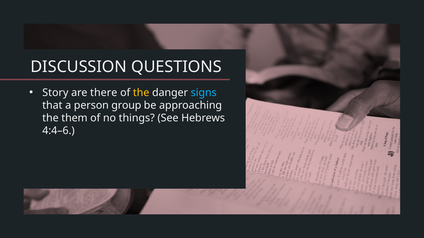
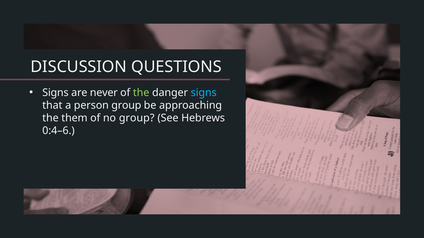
Story at (55, 93): Story -> Signs
there: there -> never
the at (141, 93) colour: yellow -> light green
no things: things -> group
4:4–6: 4:4–6 -> 0:4–6
